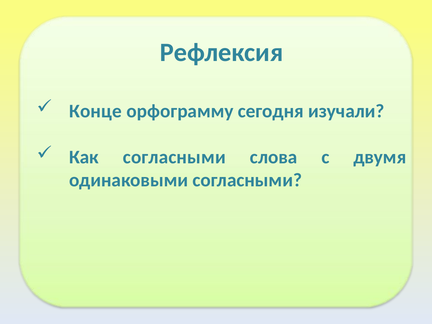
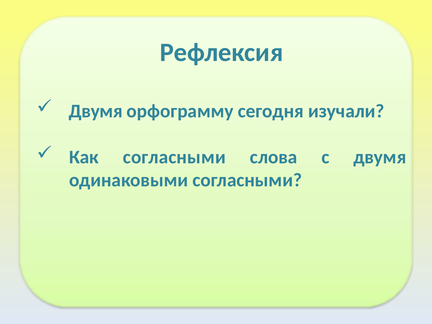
Конце at (96, 111): Конце -> Двумя
